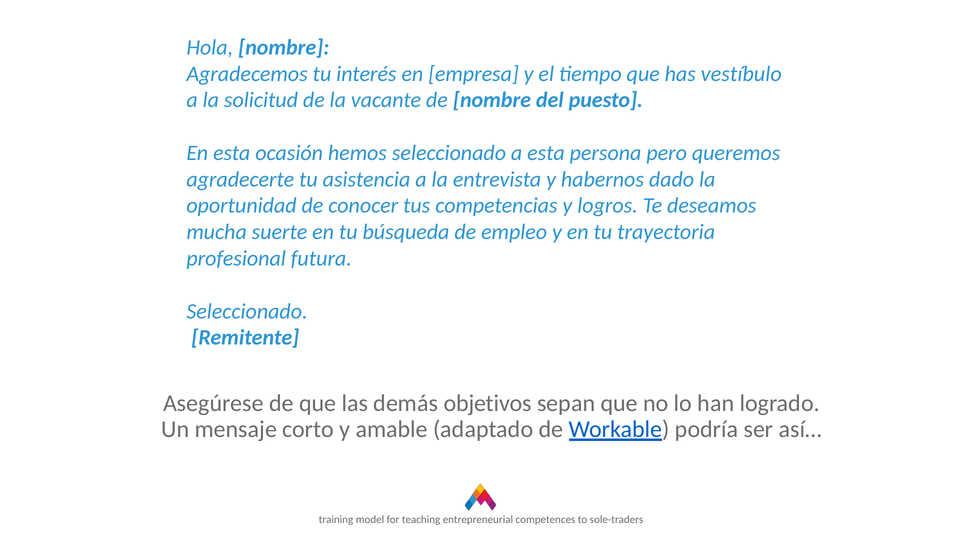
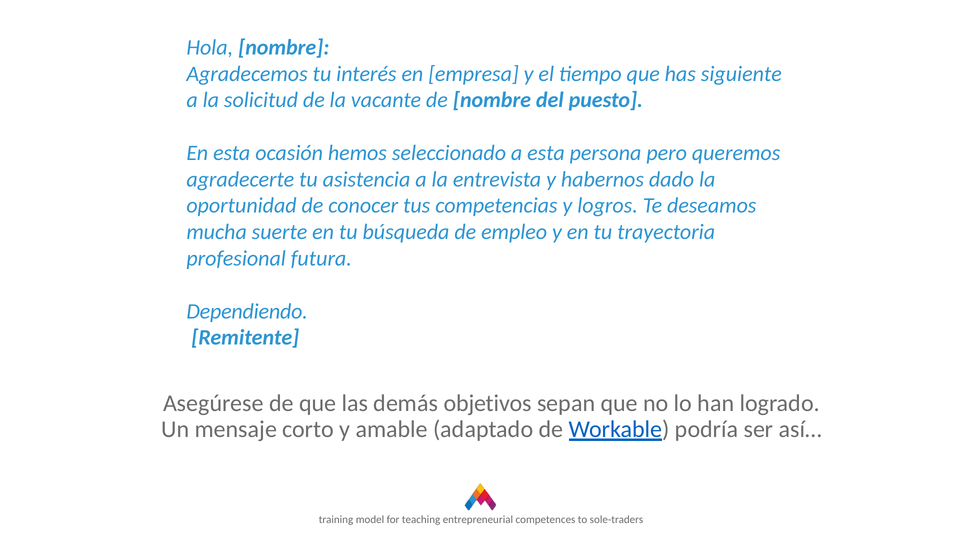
vestíbulo: vestíbulo -> siguiente
Seleccionado at (247, 312): Seleccionado -> Dependiendo
